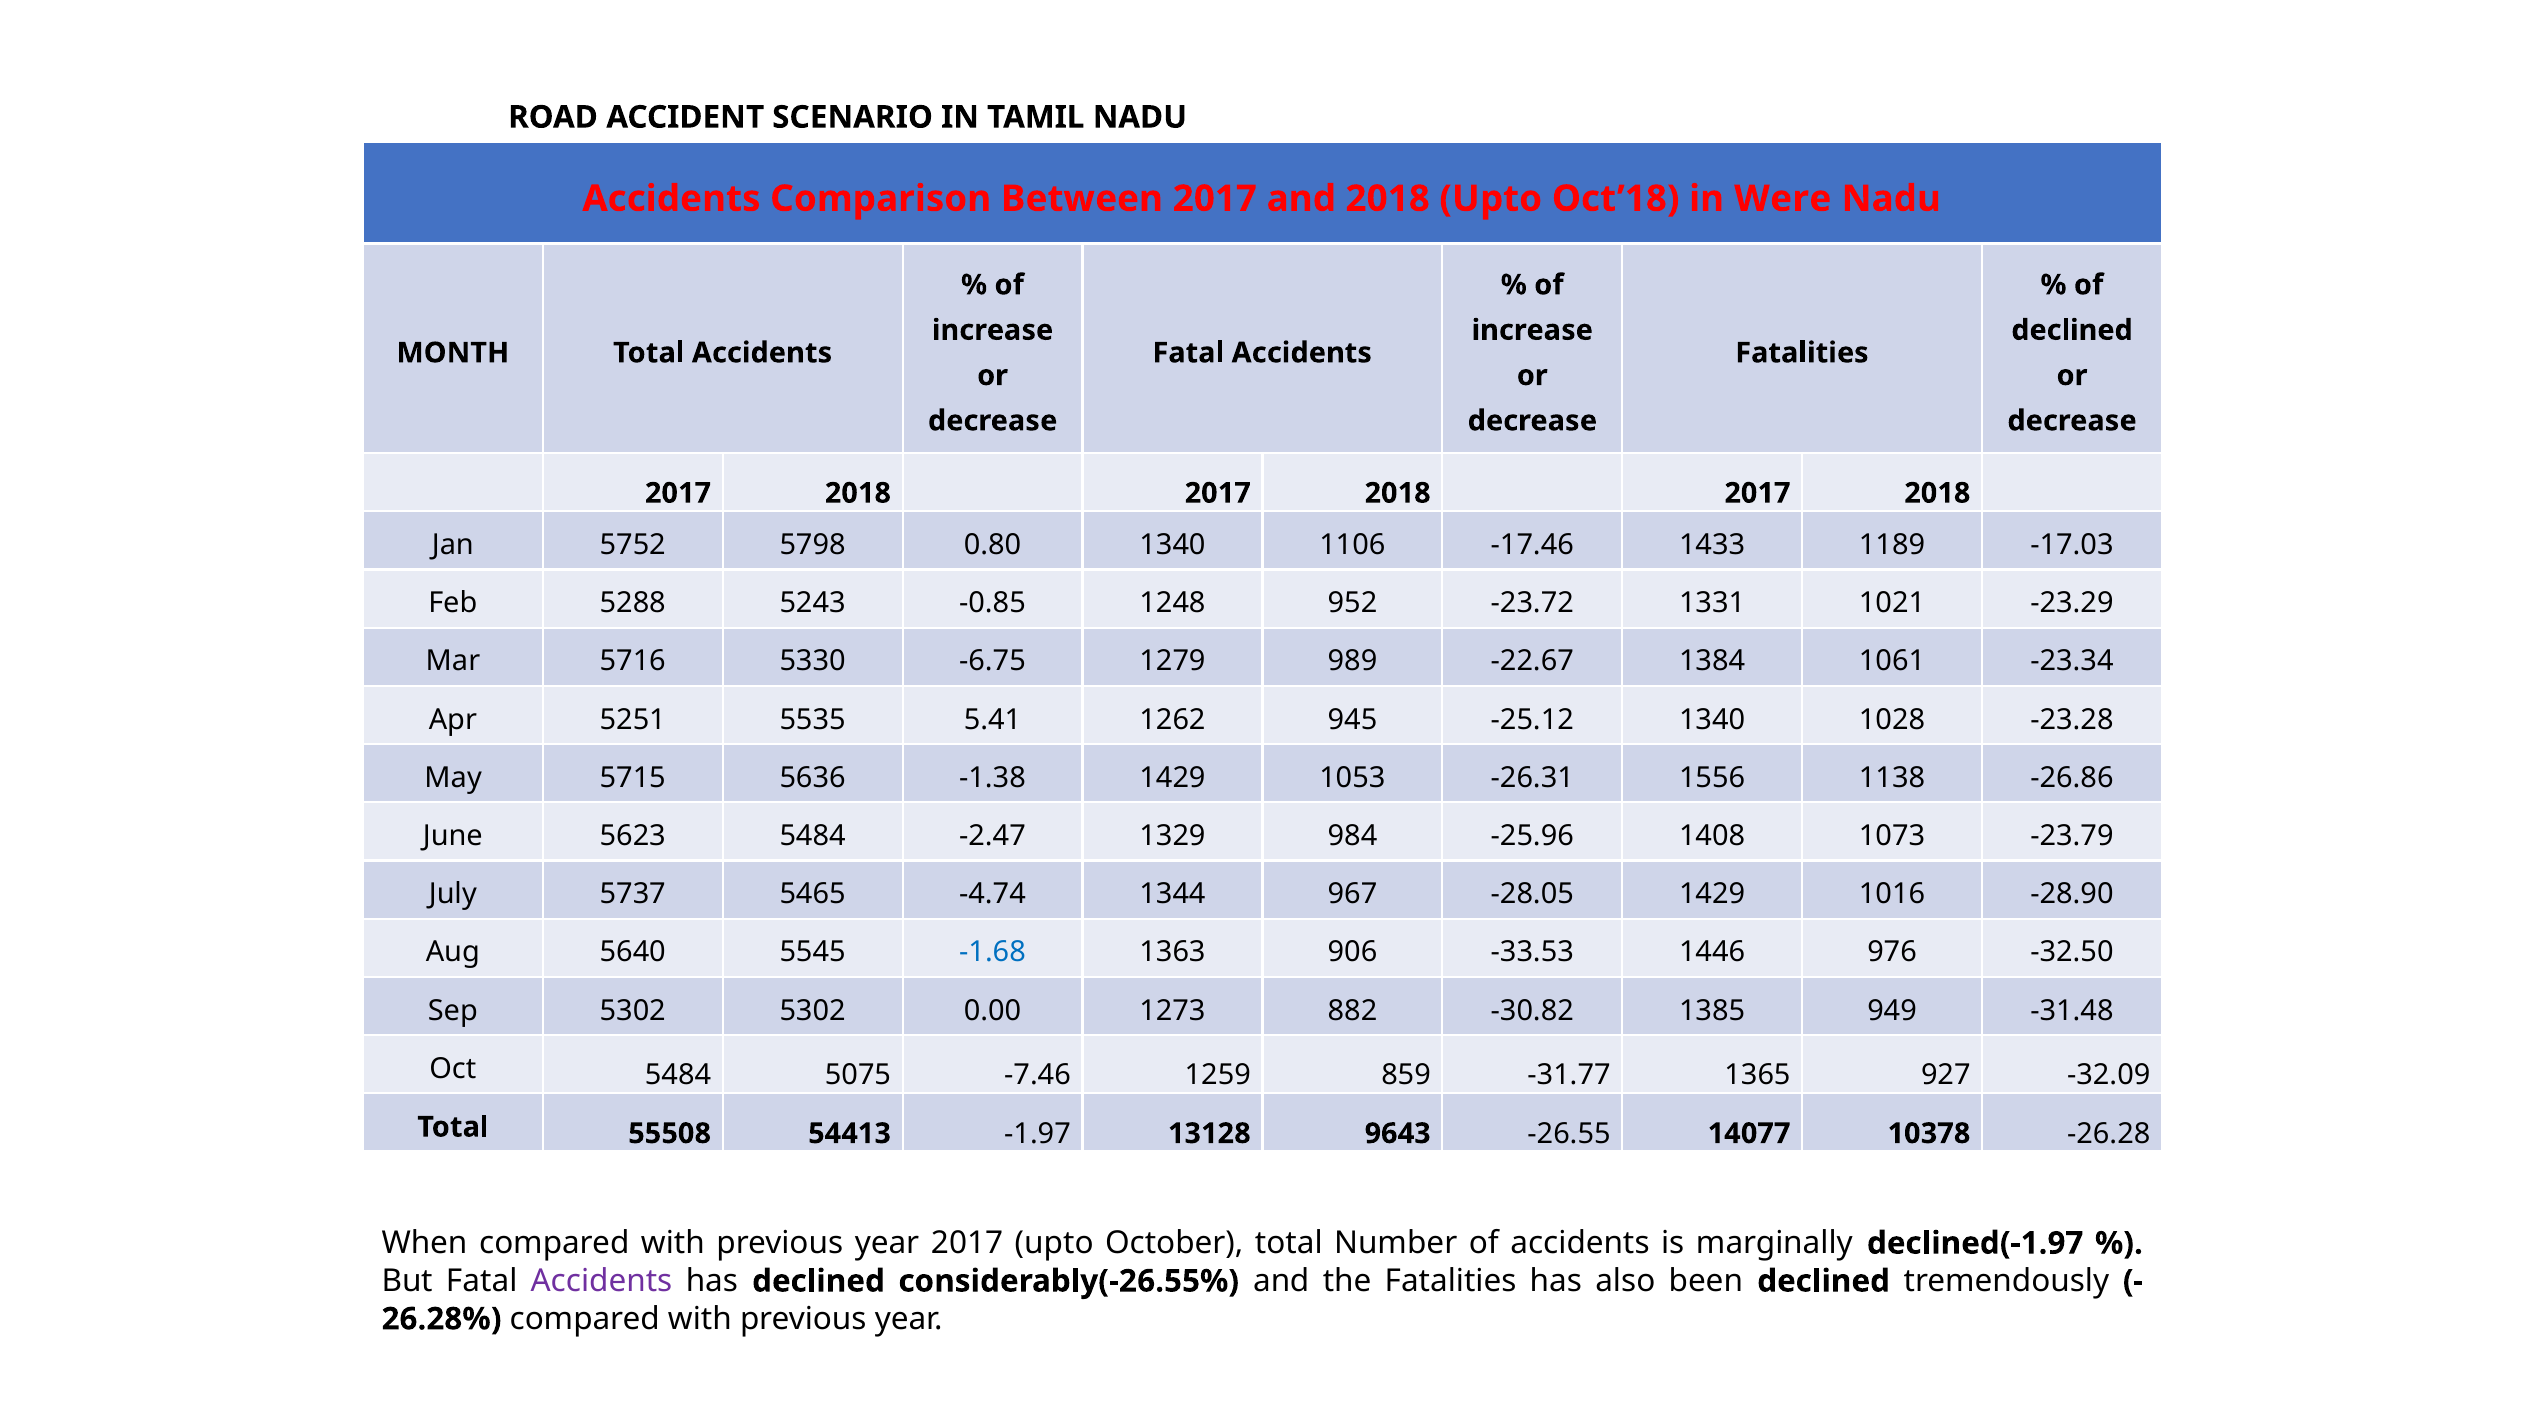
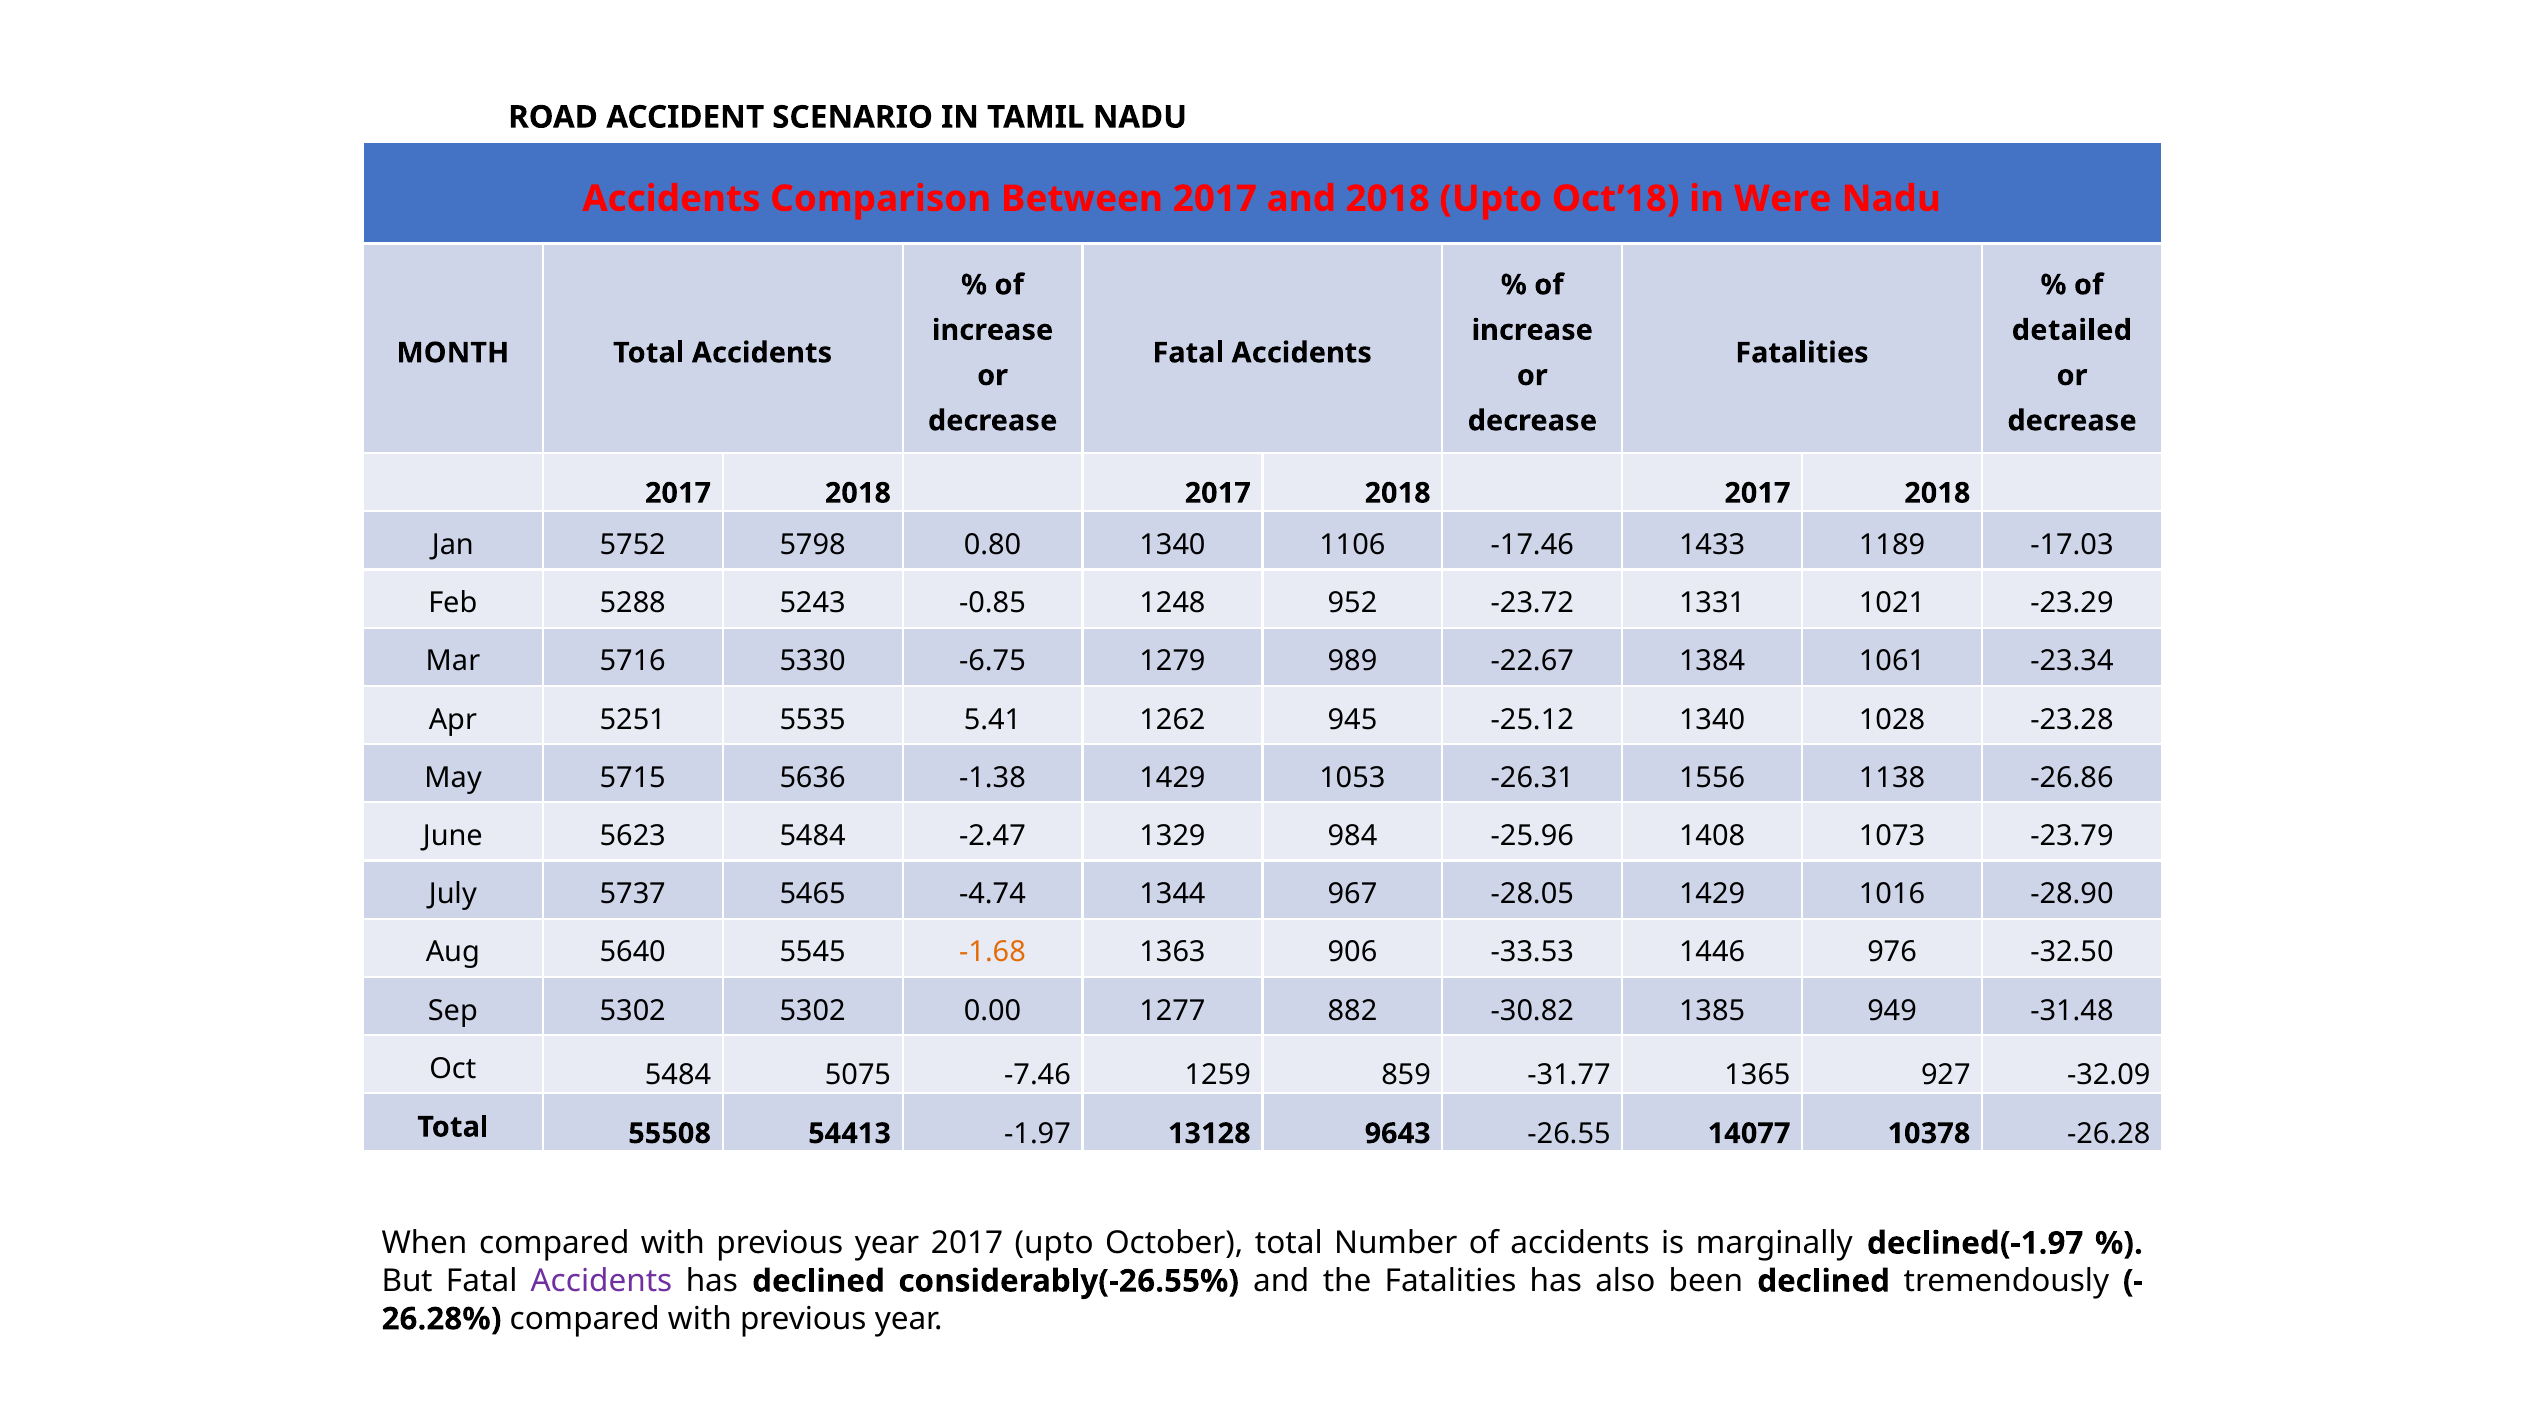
declined at (2072, 330): declined -> detailed
-1.68 colour: blue -> orange
1273: 1273 -> 1277
